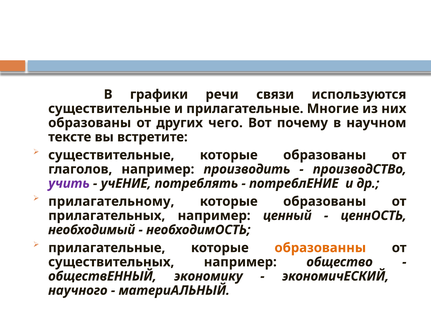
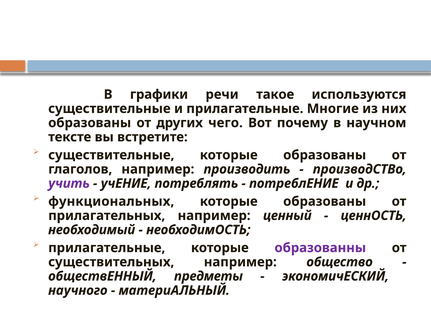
связи: связи -> такое
прилагательному: прилагательному -> функциональных
образованны colour: orange -> purple
экономику: экономику -> предметы
